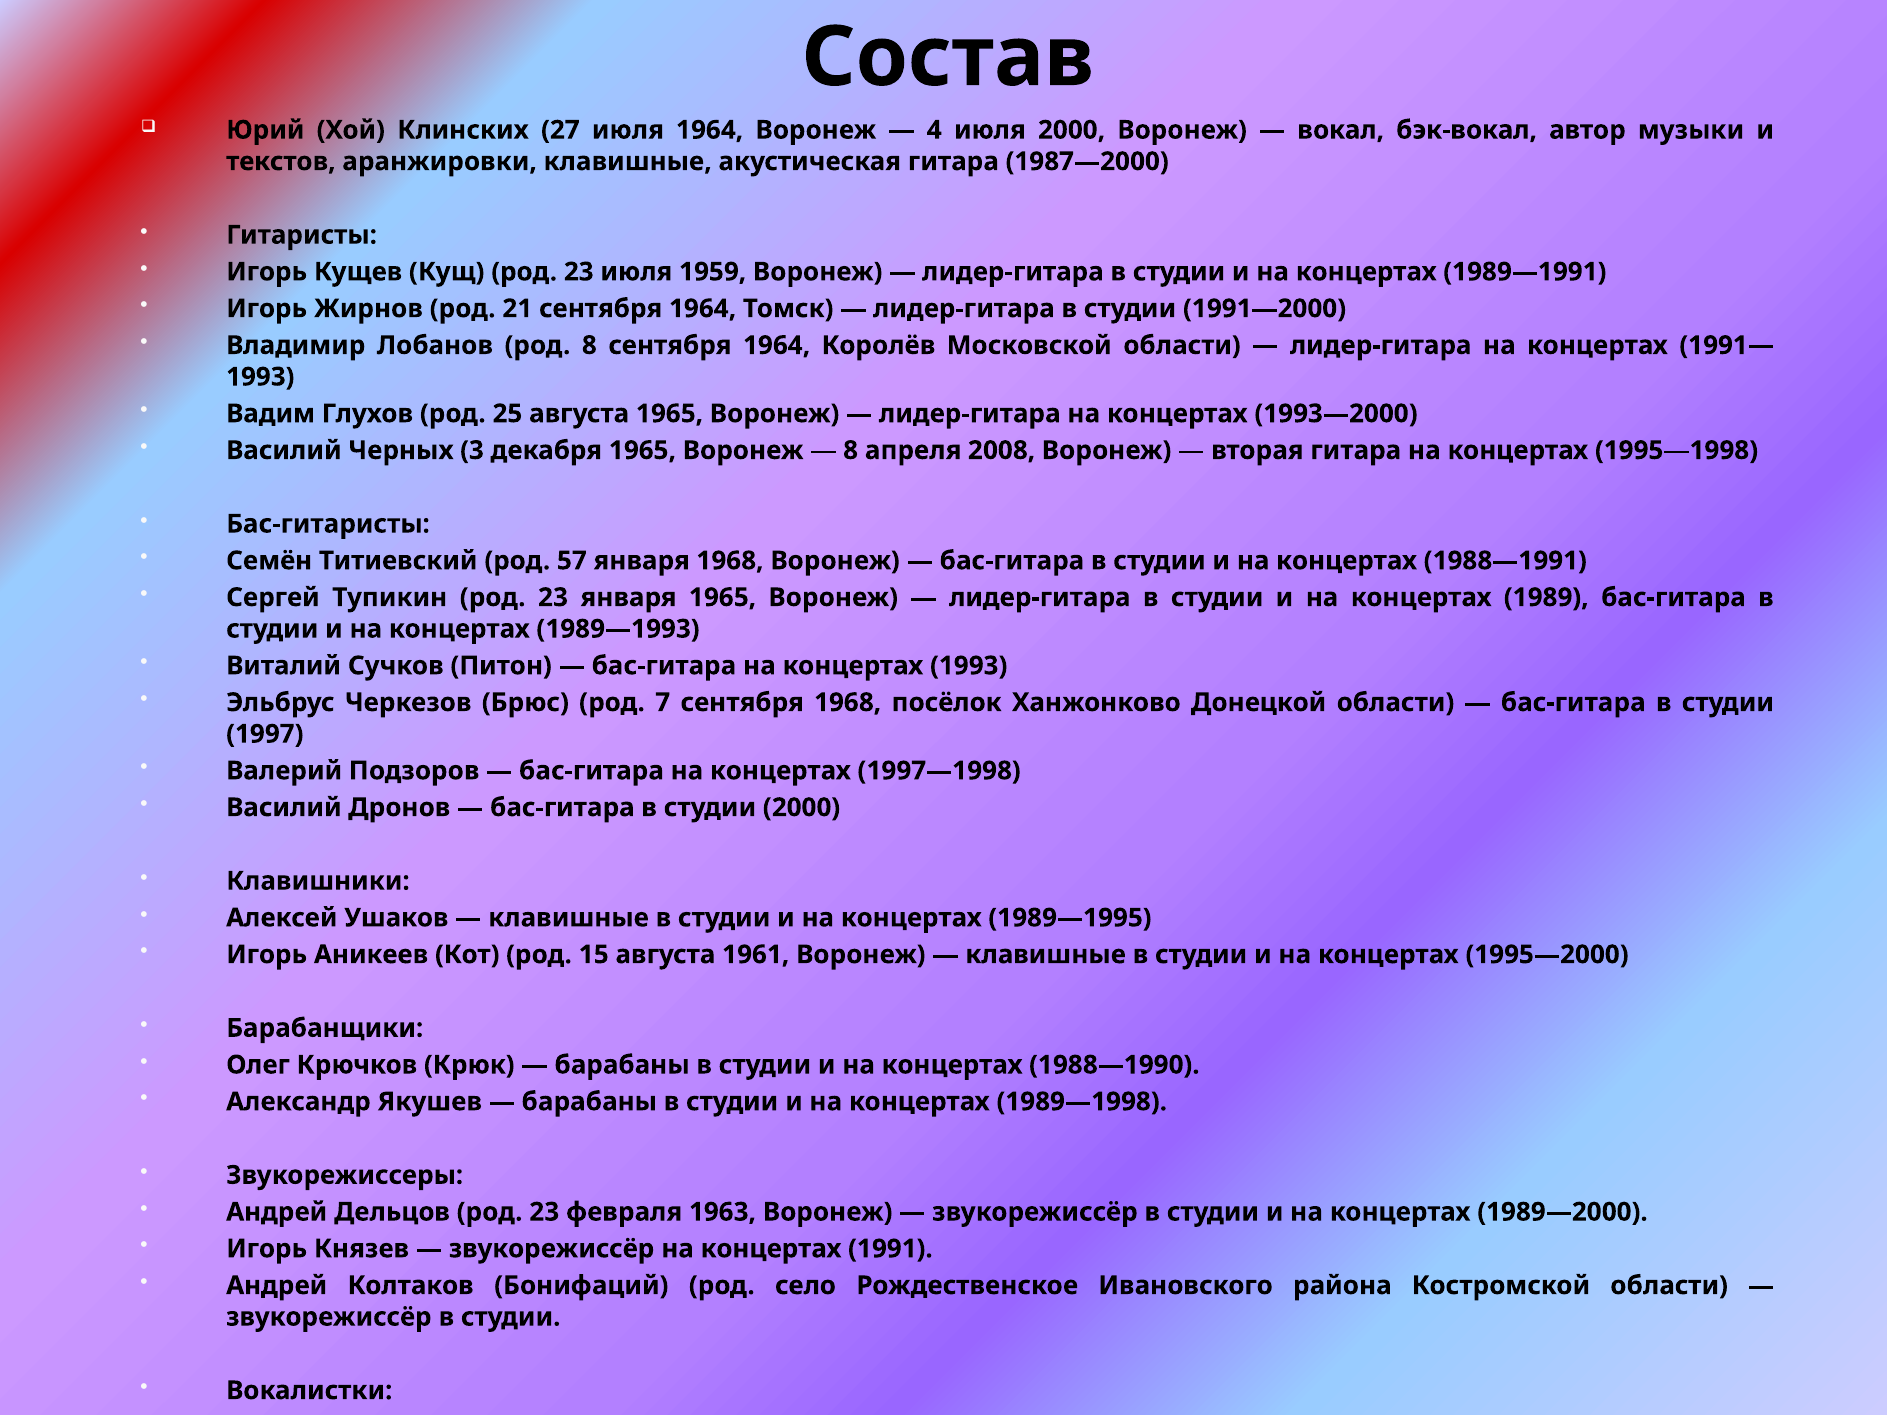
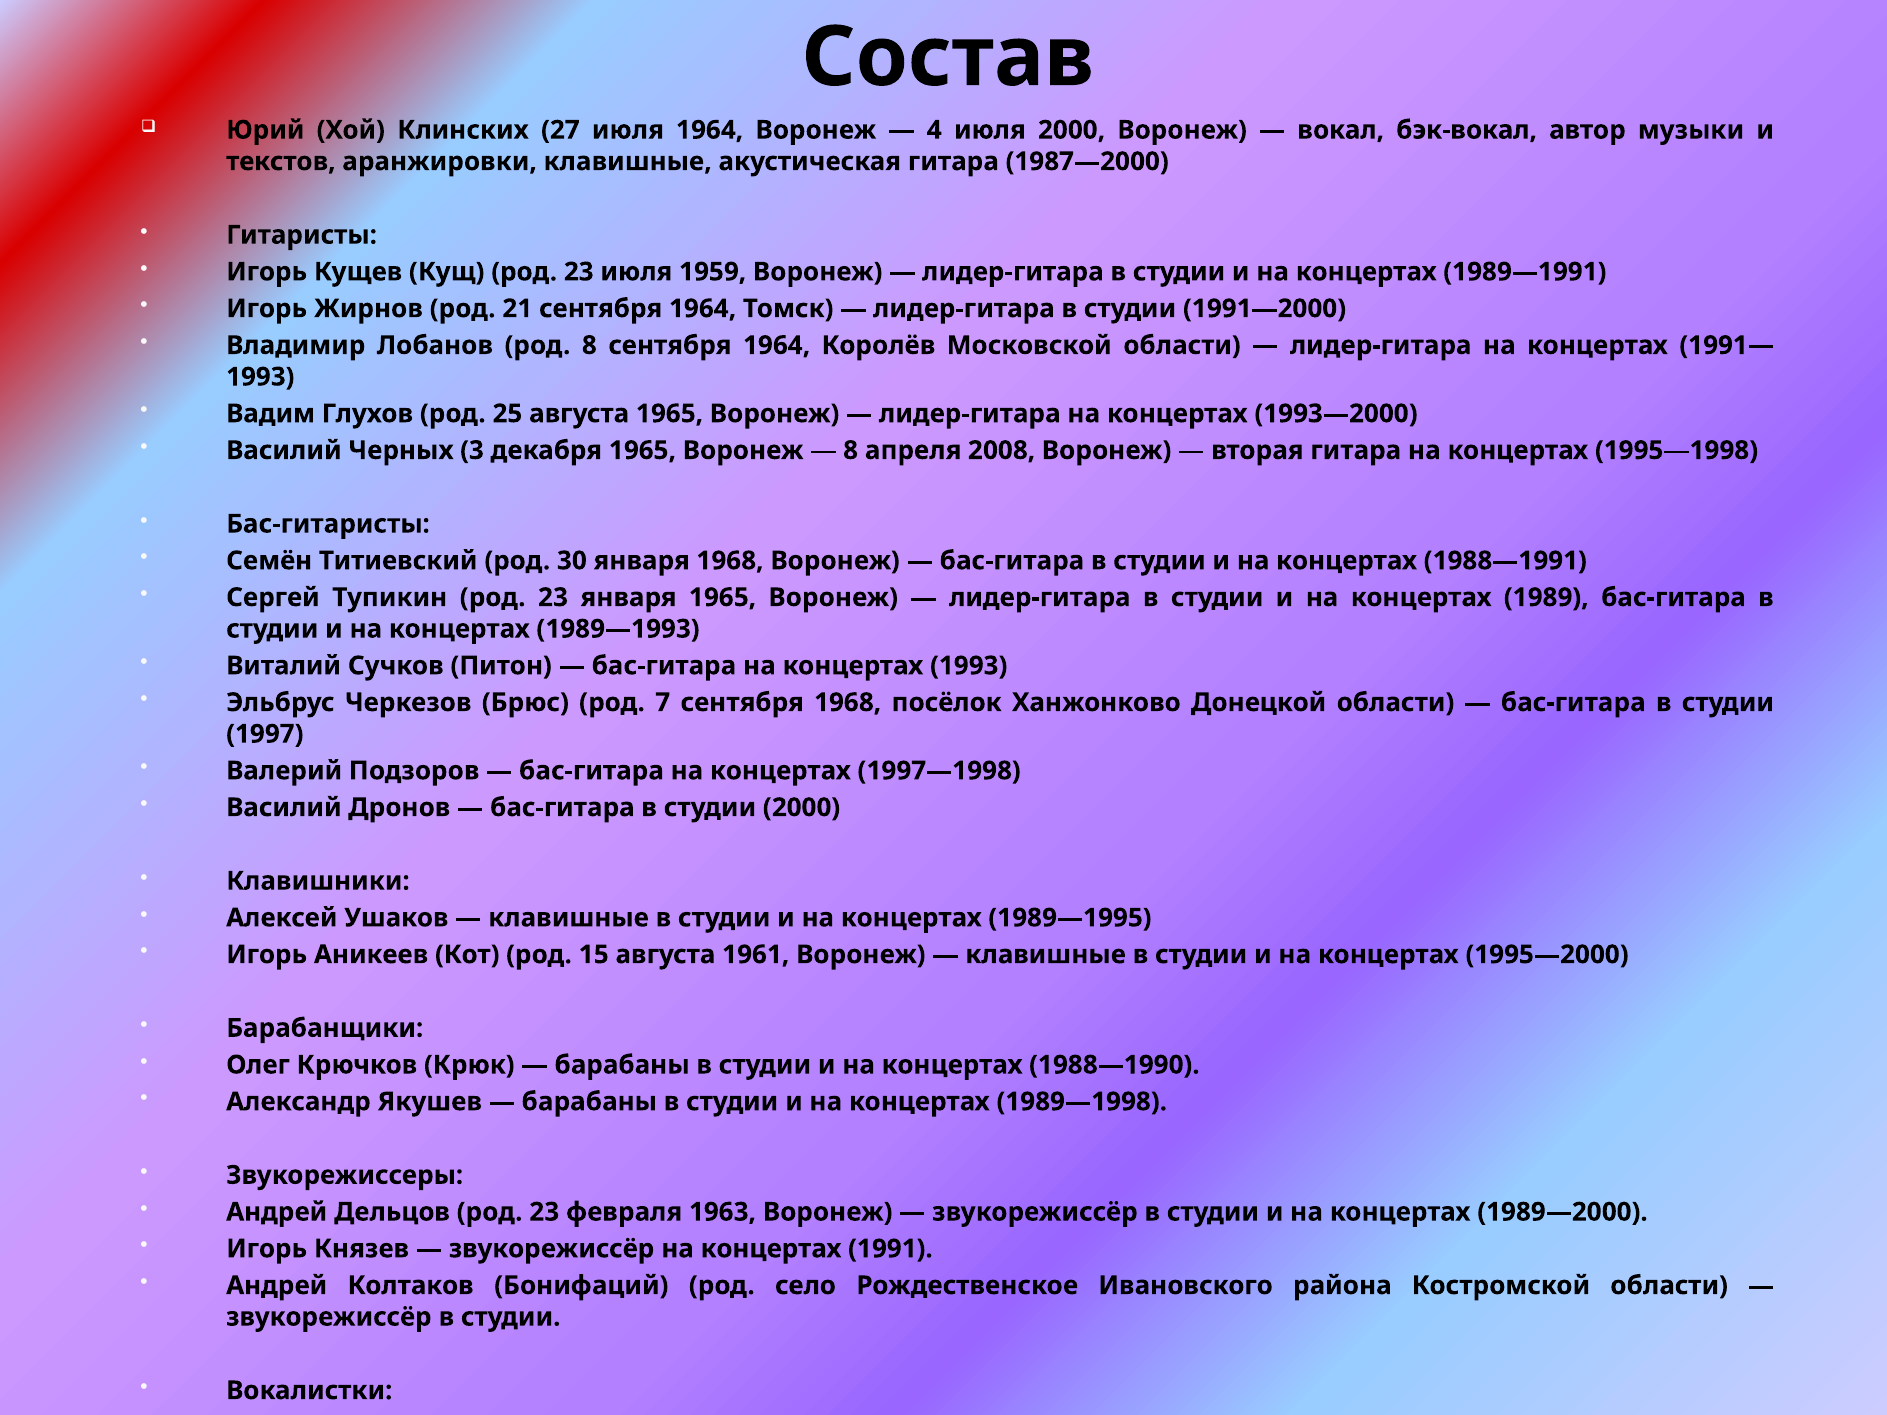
57: 57 -> 30
